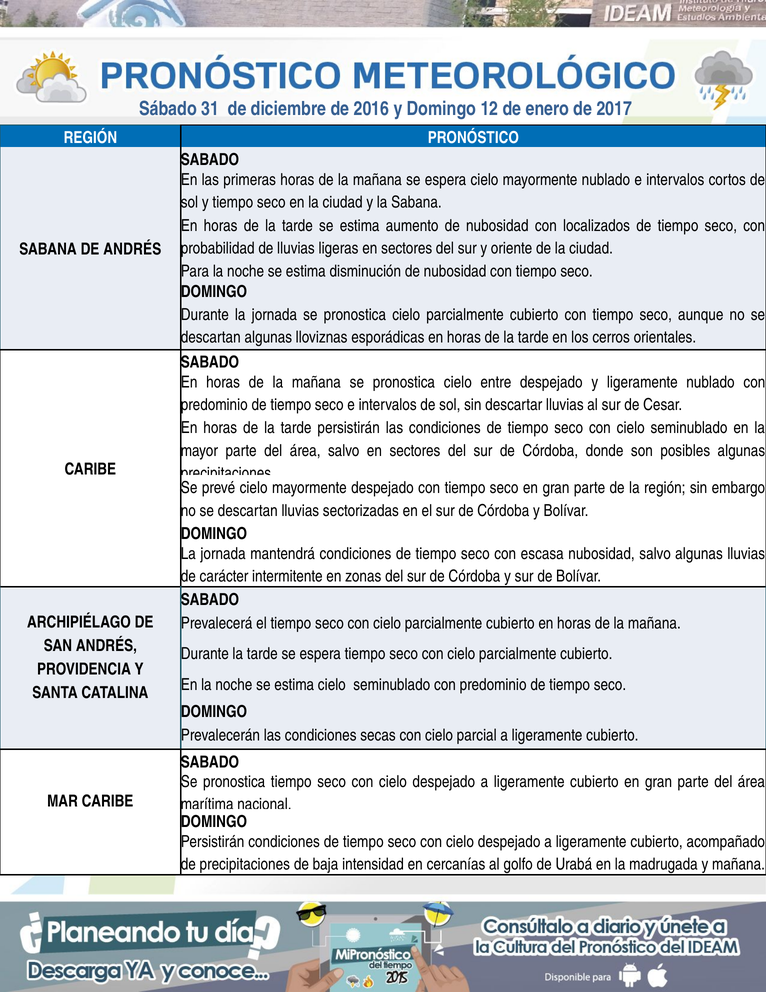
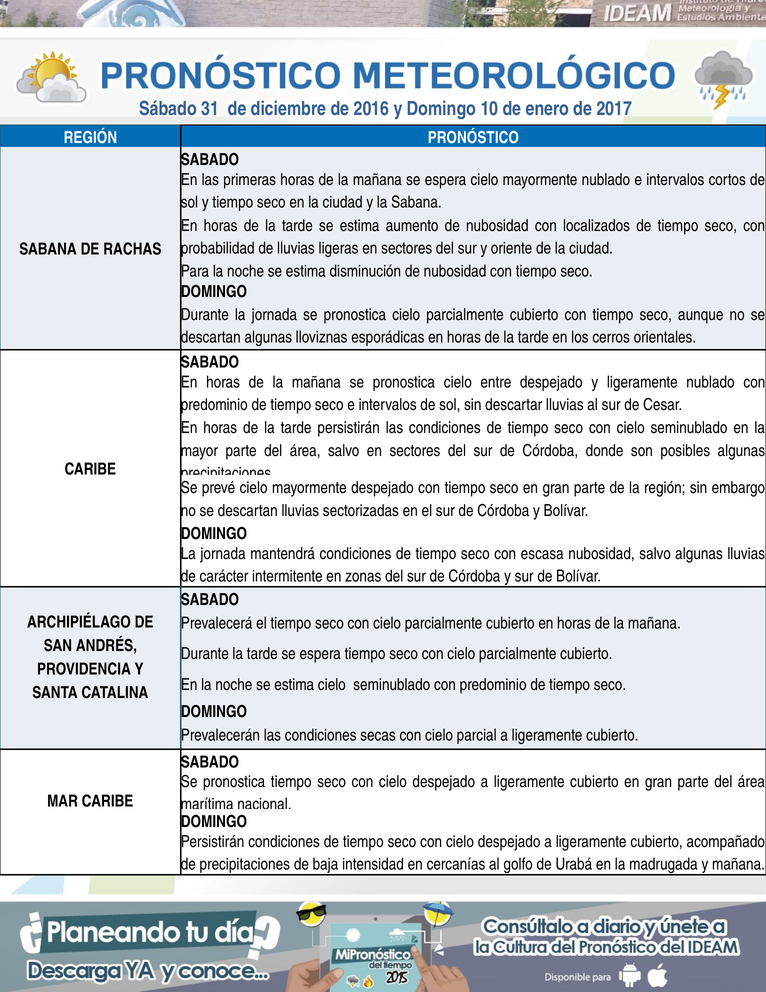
12: 12 -> 10
DE ANDRÉS: ANDRÉS -> RACHAS
